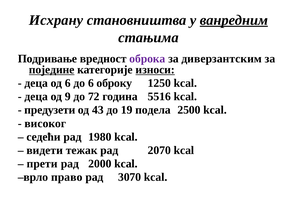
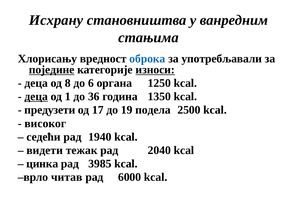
ванредним underline: present -> none
Подривање: Подривање -> Хлорисању
оброка colour: purple -> blue
диверзантским: диверзантским -> употребљавали
од 6: 6 -> 8
оброку: оброку -> органа
деца at (36, 96) underline: none -> present
9: 9 -> 1
72: 72 -> 36
5516: 5516 -> 1350
43: 43 -> 17
1980: 1980 -> 1940
2070: 2070 -> 2040
прети: прети -> цинка
2000: 2000 -> 3985
право: право -> читав
3070: 3070 -> 6000
